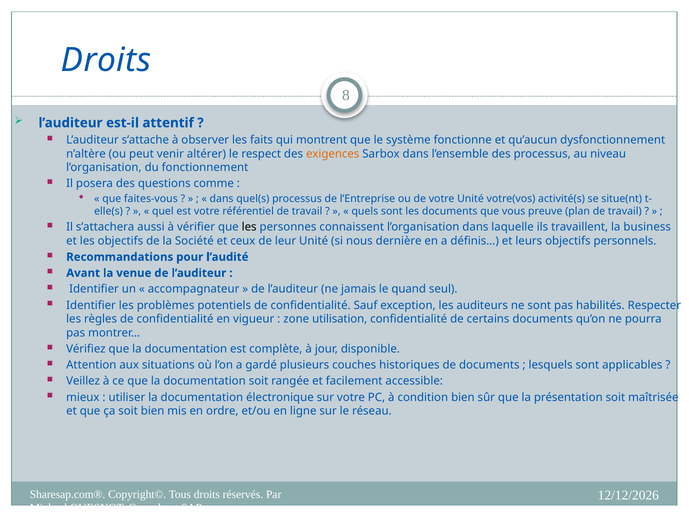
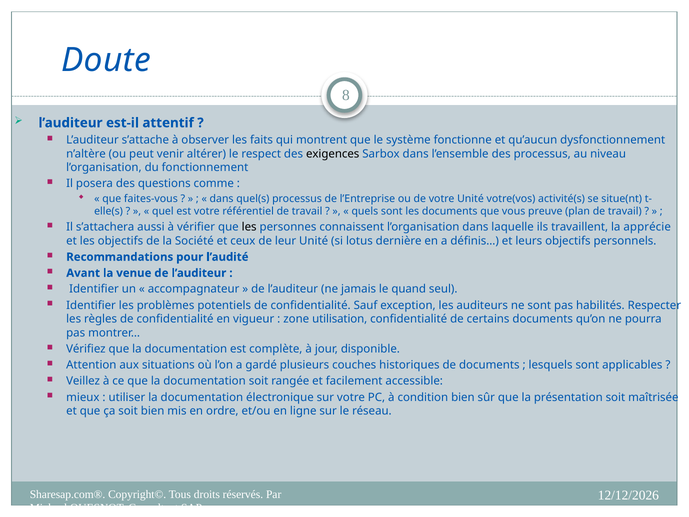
Droits at (106, 60): Droits -> Doute
exigences colour: orange -> black
business: business -> apprécie
nous: nous -> lotus
